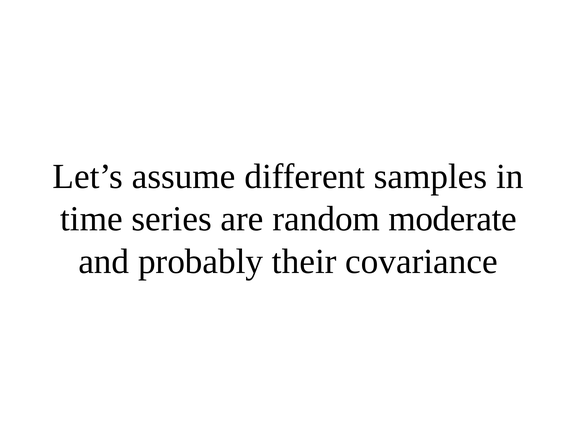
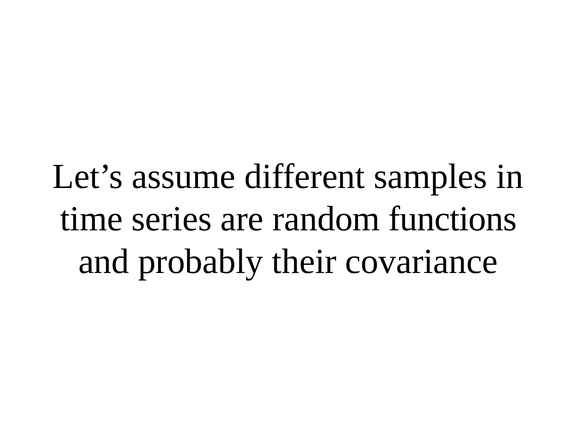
moderate: moderate -> functions
